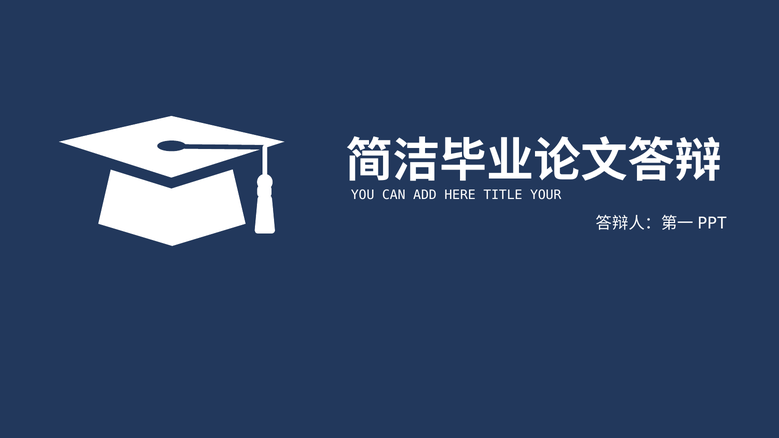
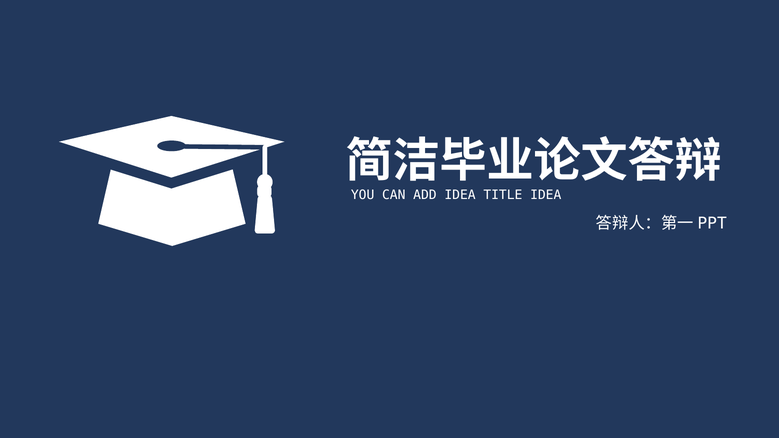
ADD HERE: HERE -> IDEA
TITLE YOUR: YOUR -> IDEA
